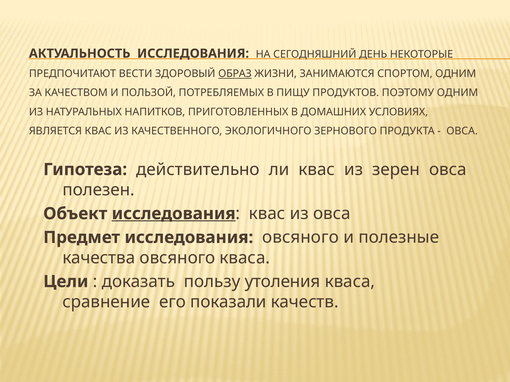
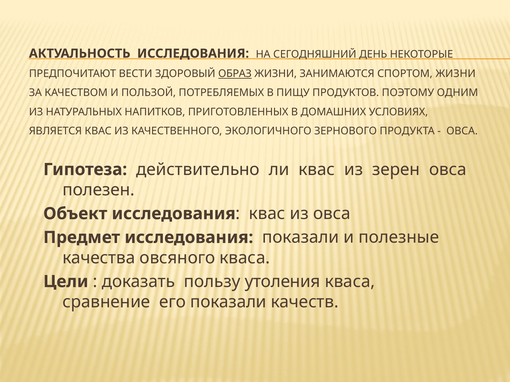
СПОРТОМ ОДНИМ: ОДНИМ -> ЖИЗНИ
исследования at (174, 214) underline: present -> none
исследования овсяного: овсяного -> показали
